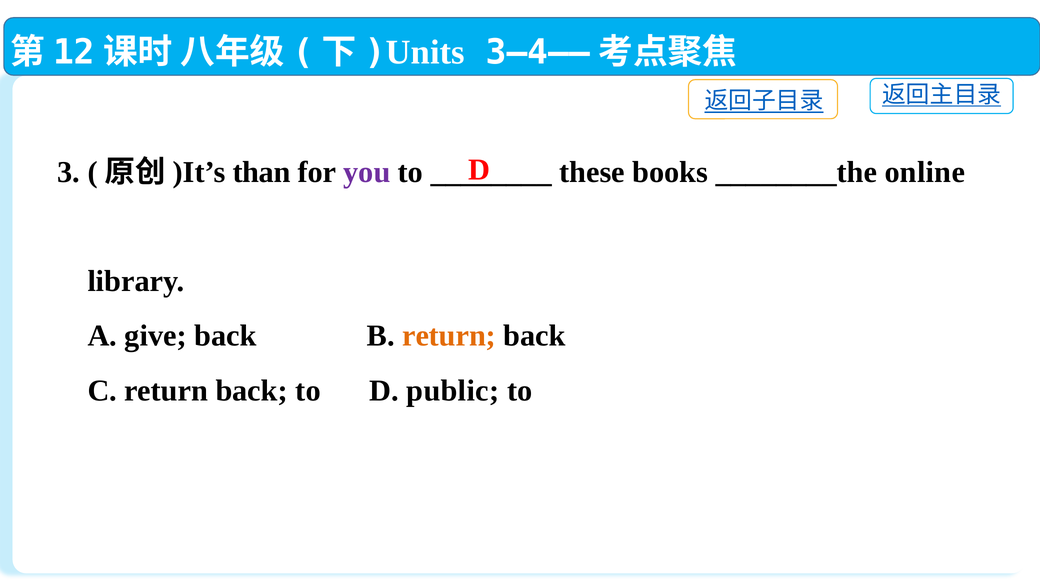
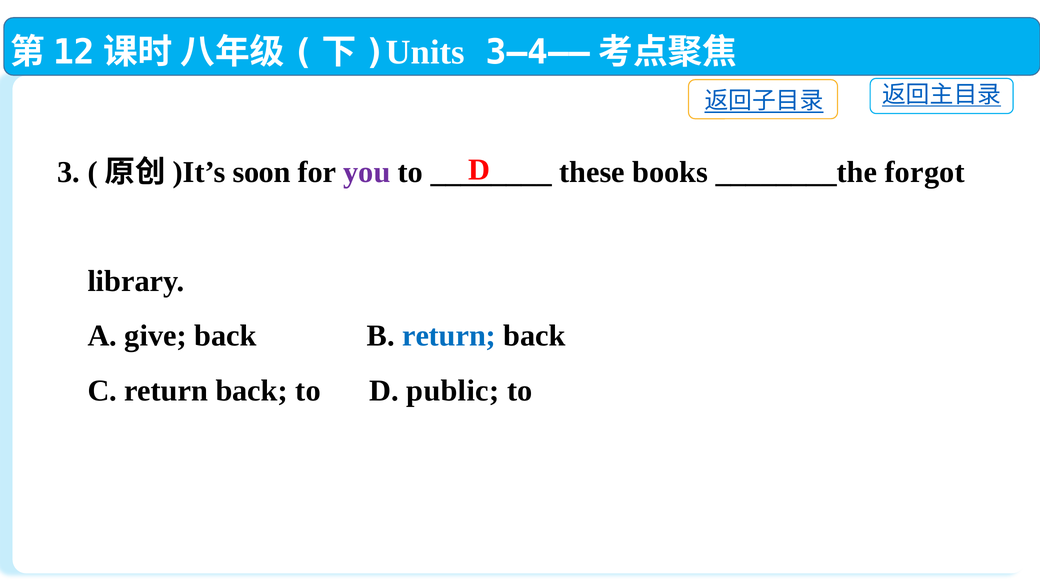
than: than -> soon
online: online -> forgot
return at (449, 336) colour: orange -> blue
